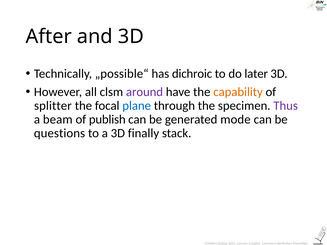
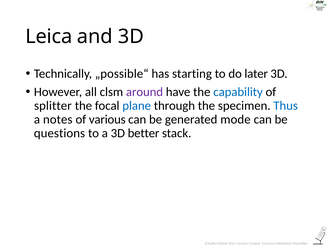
After: After -> Leica
dichroic: dichroic -> starting
capability colour: orange -> blue
Thus colour: purple -> blue
beam: beam -> notes
publish: publish -> various
finally: finally -> better
